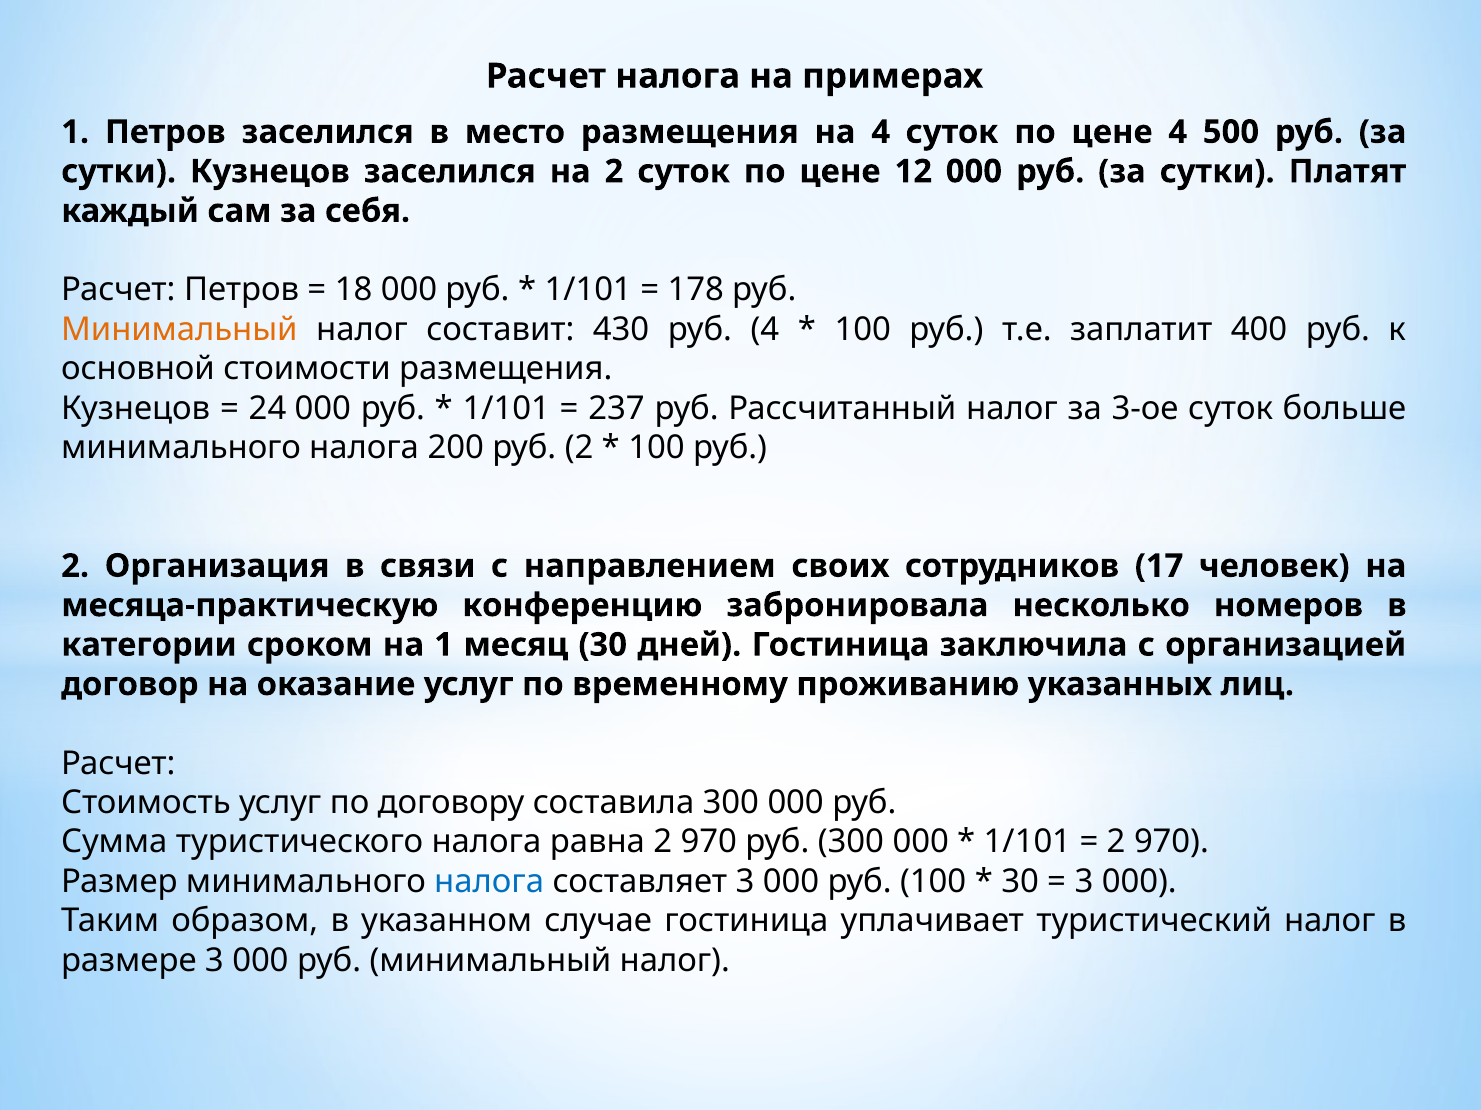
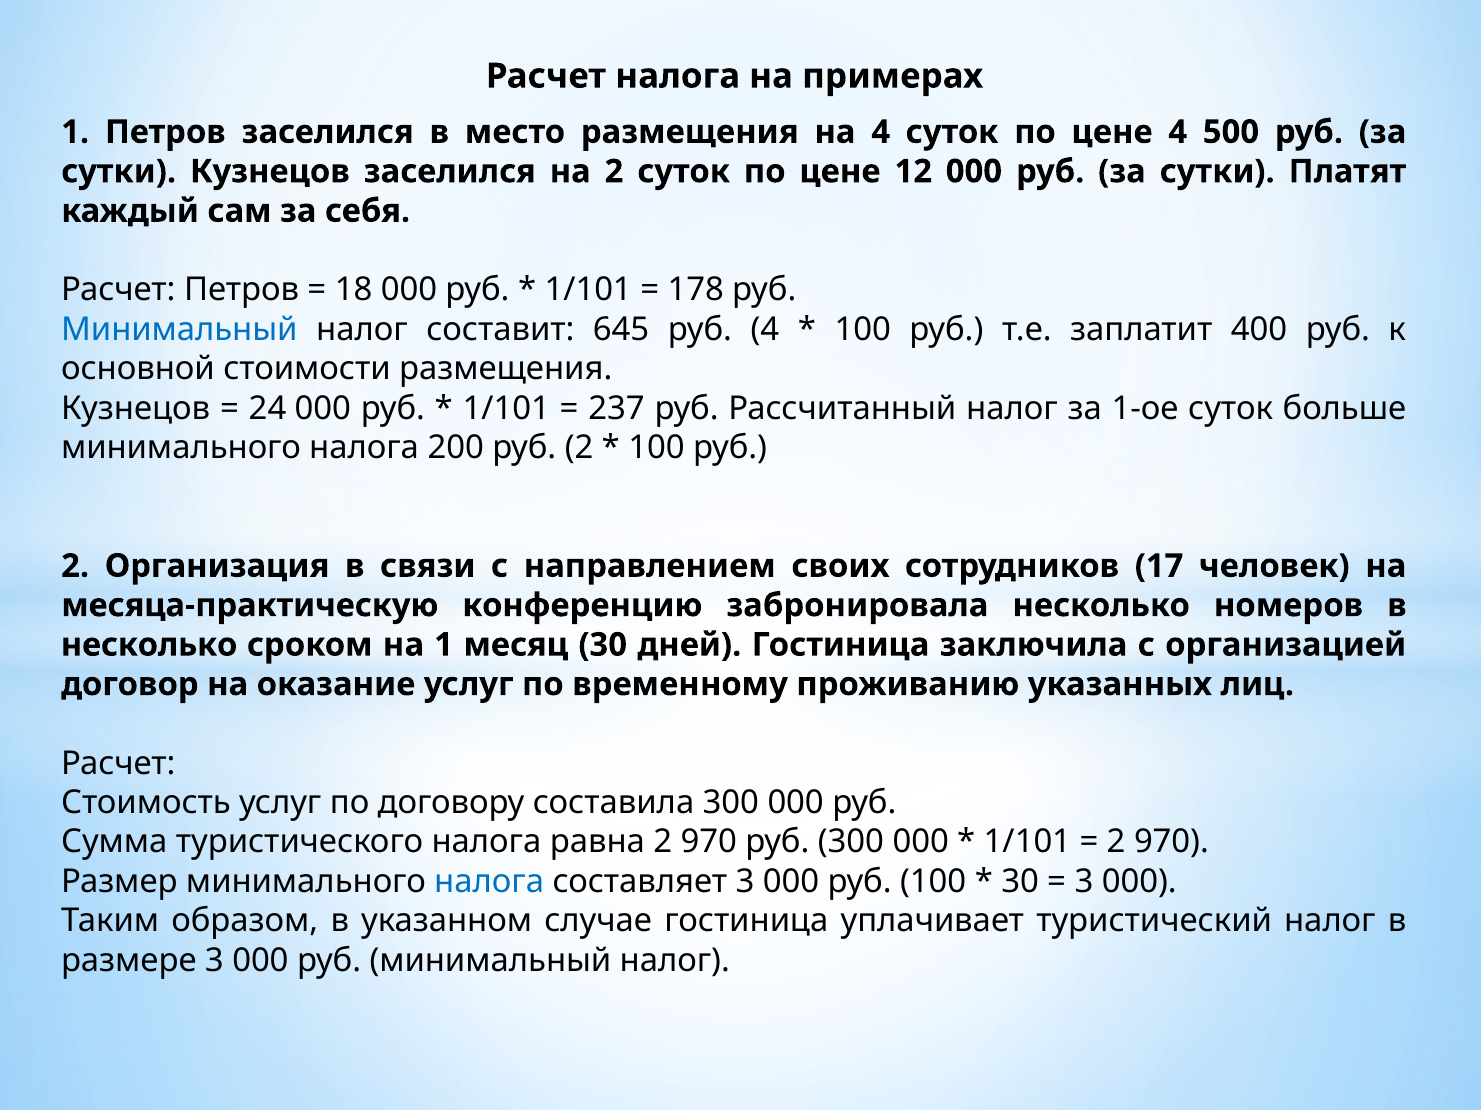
Минимальный at (179, 329) colour: orange -> blue
430: 430 -> 645
3-ое: 3-ое -> 1-ое
категории at (149, 645): категории -> несколько
